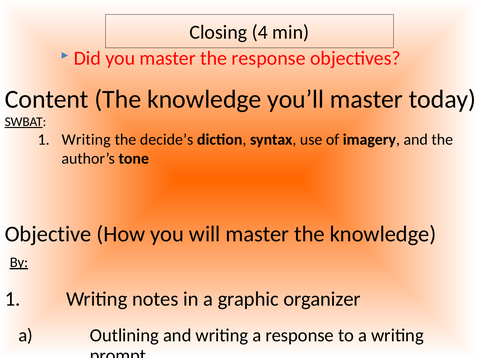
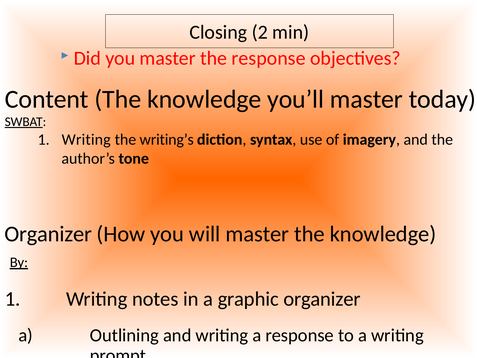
4: 4 -> 2
decide’s: decide’s -> writing’s
Objective at (48, 234): Objective -> Organizer
